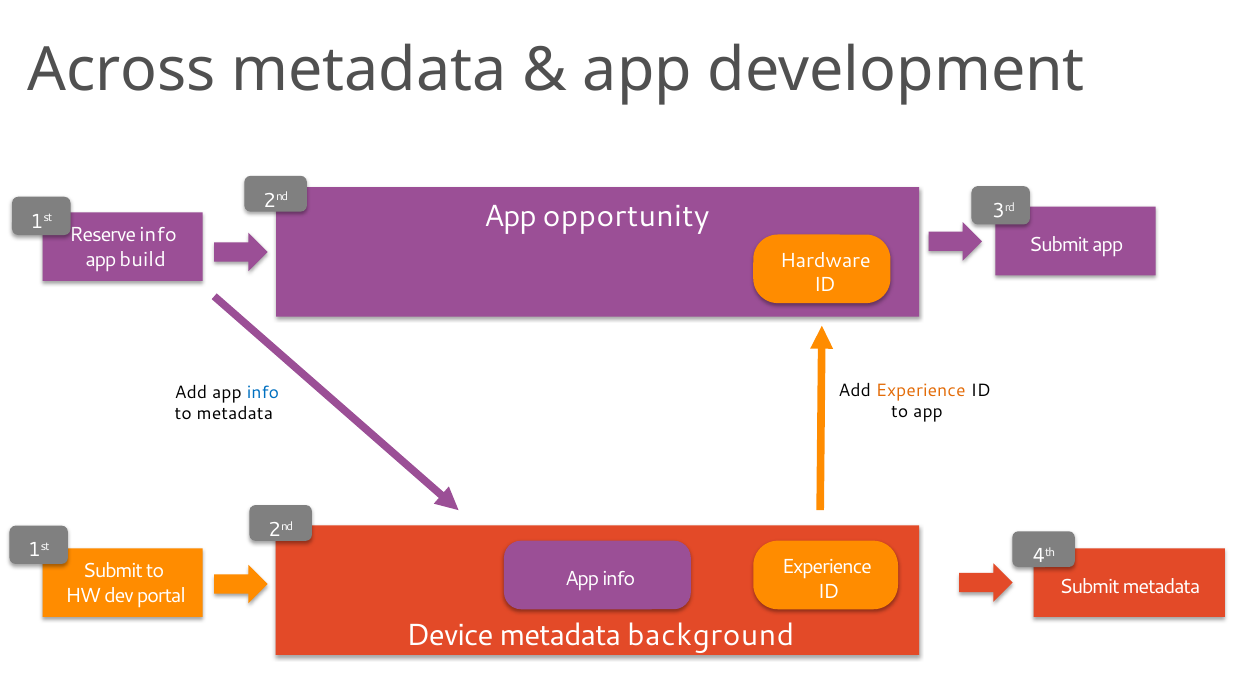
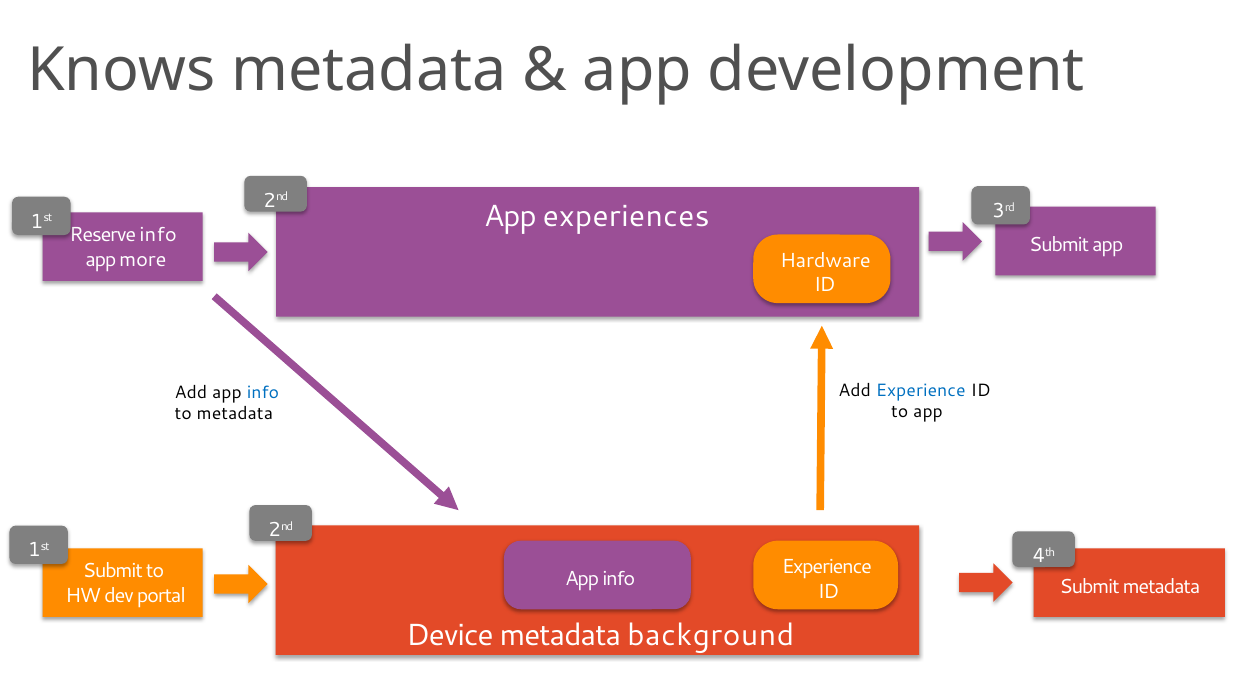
Across: Across -> Knows
opportunity: opportunity -> experiences
build: build -> more
Experience at (921, 390) colour: orange -> blue
